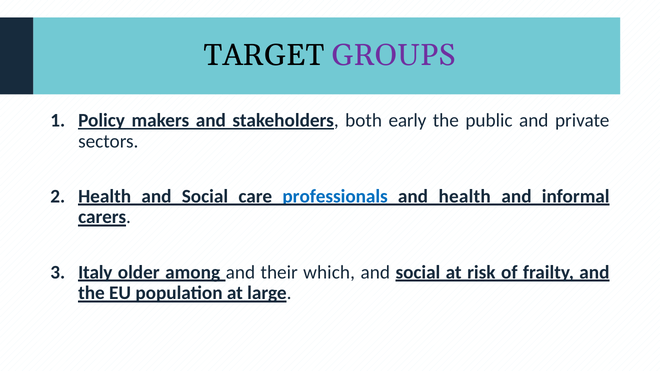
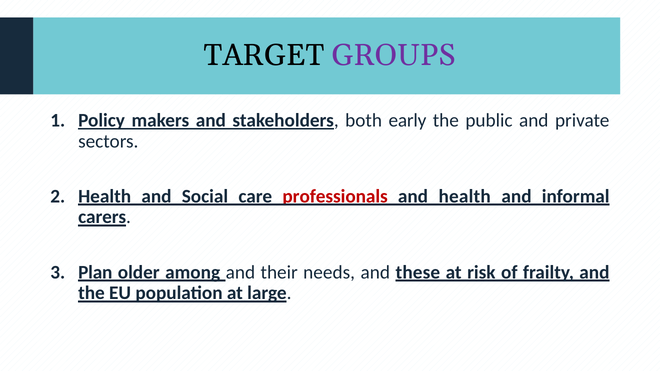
professionals colour: blue -> red
Italy: Italy -> Plan
which: which -> needs
social at (418, 272): social -> these
